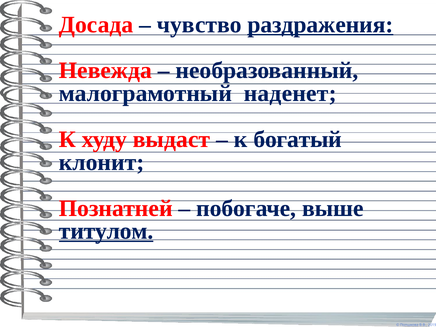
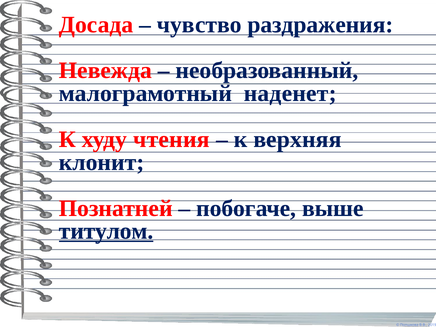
раздражения underline: present -> none
выдаст: выдаст -> чтения
богатый: богатый -> верхняя
